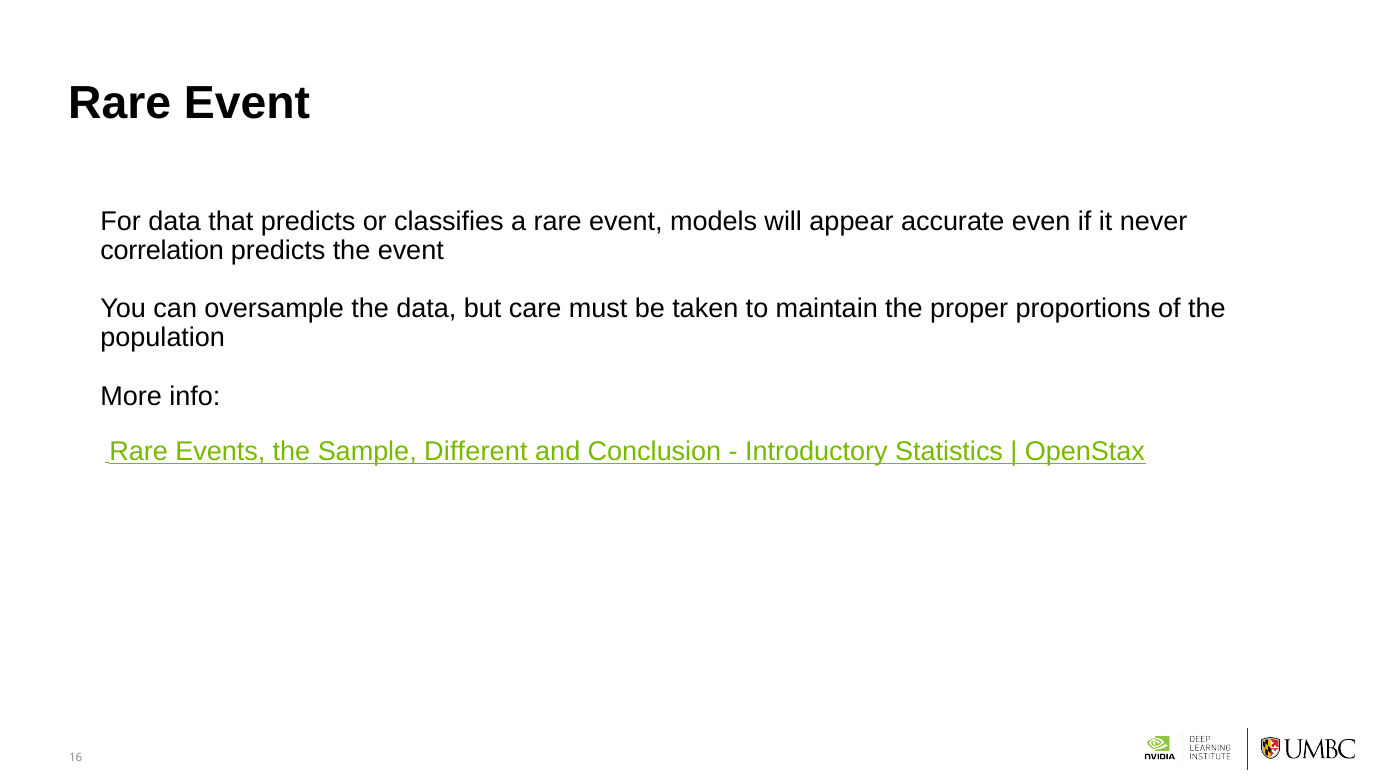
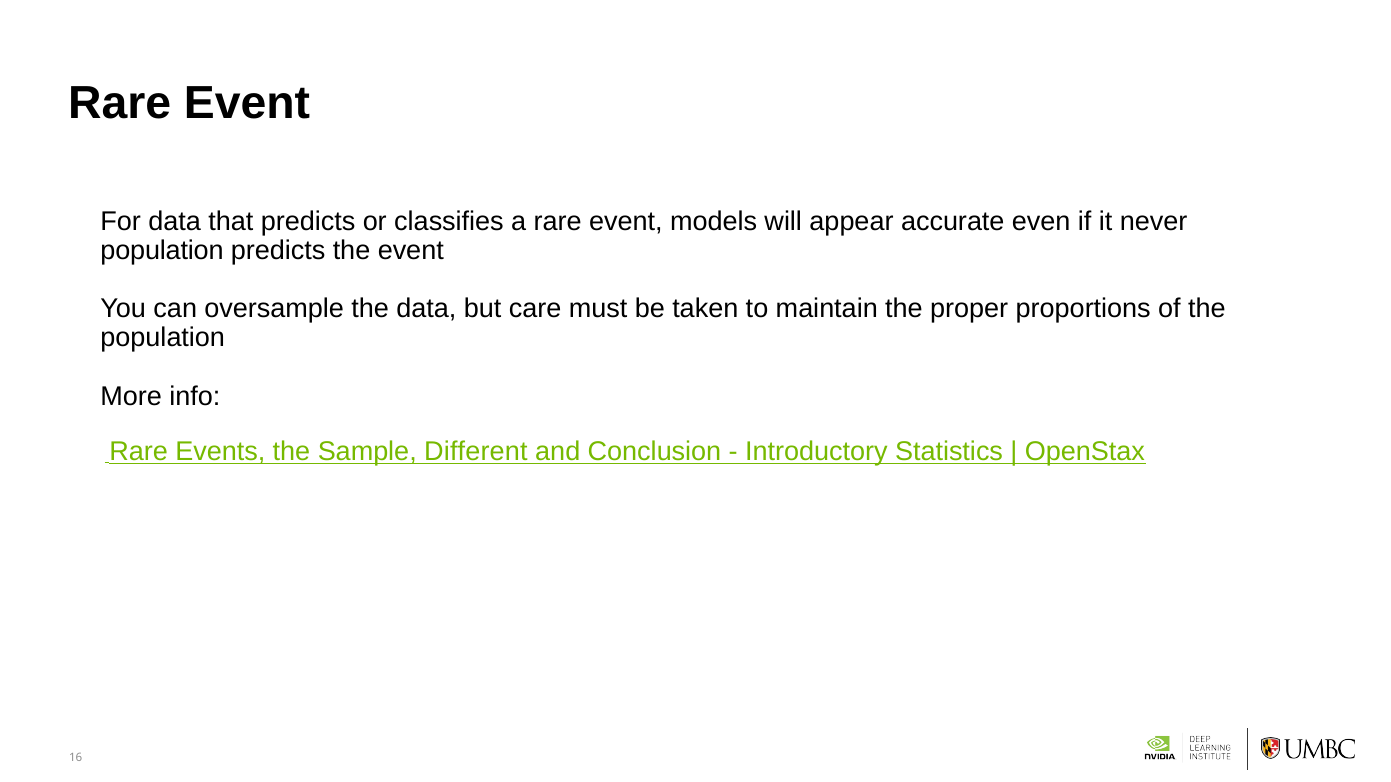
correlation at (162, 251): correlation -> population
